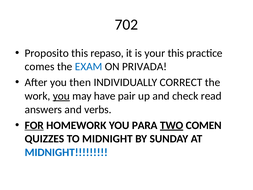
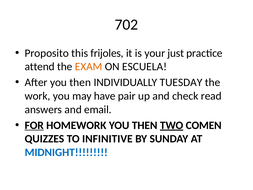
repaso: repaso -> frijoles
your this: this -> just
comes: comes -> attend
EXAM colour: blue -> orange
PRIVADA: PRIVADA -> ESCUELA
CORRECT: CORRECT -> TUESDAY
you at (61, 96) underline: present -> none
verbs: verbs -> email
HOMEWORK YOU PARA: PARA -> THEN
TO MIDNIGHT: MIDNIGHT -> INFINITIVE
